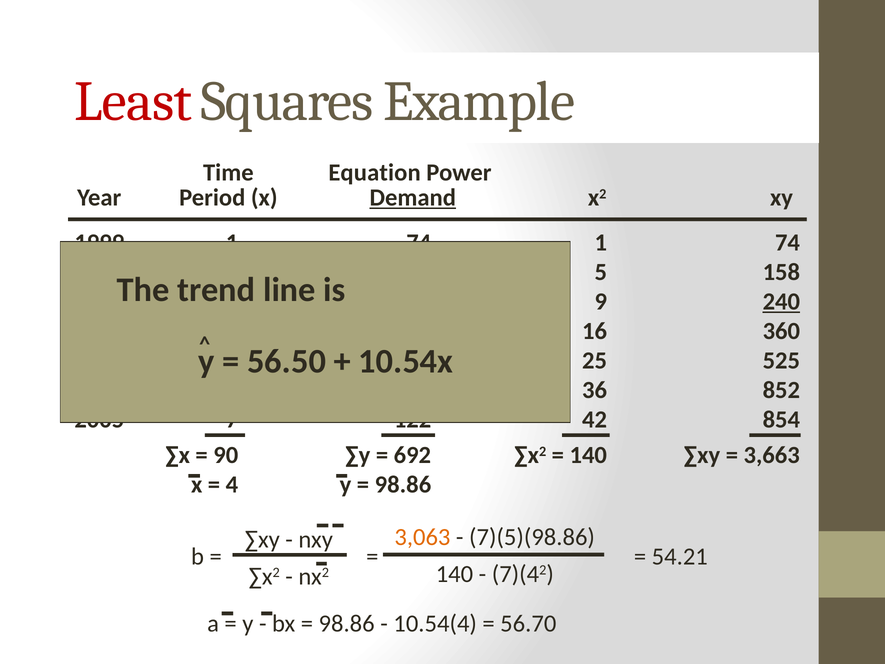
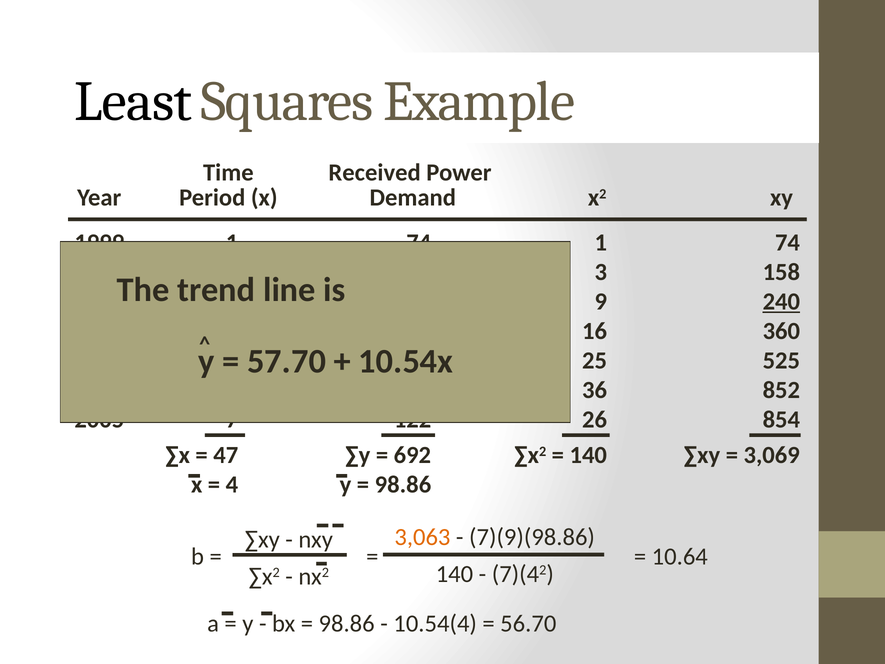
Least colour: red -> black
Equation: Equation -> Received
Demand underline: present -> none
5 at (601, 272): 5 -> 3
56.50: 56.50 -> 57.70
42: 42 -> 26
90 at (226, 455): 90 -> 47
3,663: 3,663 -> 3,069
7)(5)(98.86: 7)(5)(98.86 -> 7)(9)(98.86
54.21: 54.21 -> 10.64
